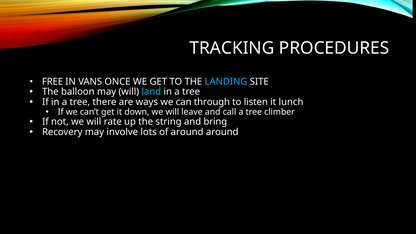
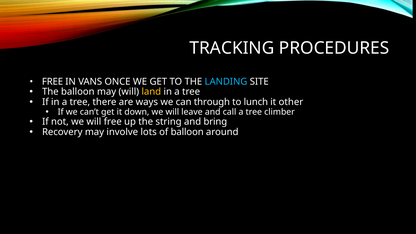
land colour: light blue -> yellow
listen: listen -> lunch
lunch: lunch -> other
will rate: rate -> free
of around: around -> balloon
